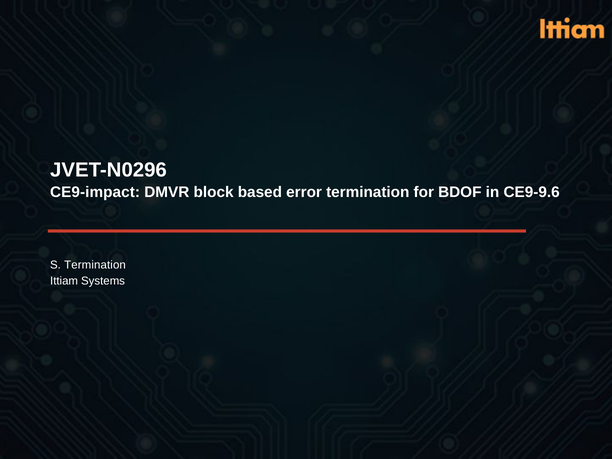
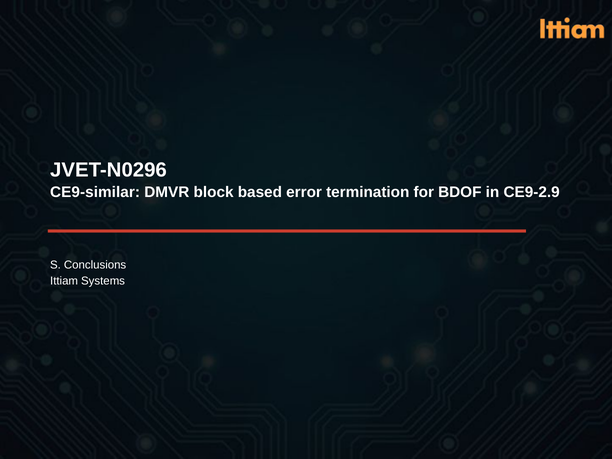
CE9-impact: CE9-impact -> CE9-similar
CE9-9.6: CE9-9.6 -> CE9-2.9
S Termination: Termination -> Conclusions
